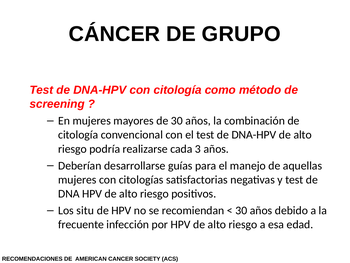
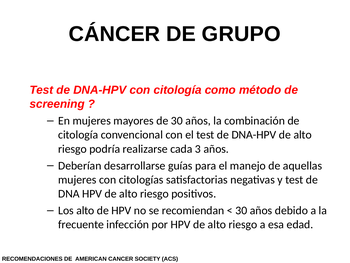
Los situ: situ -> alto
